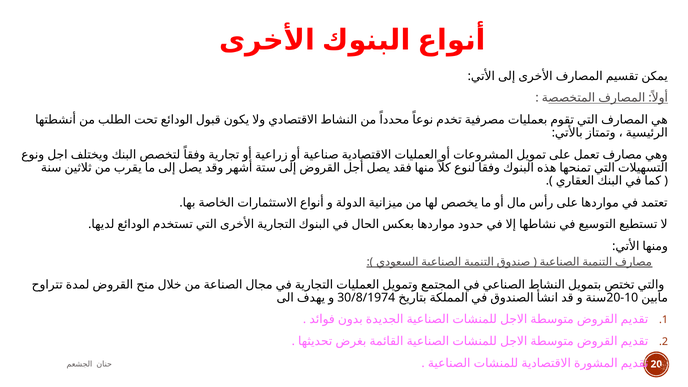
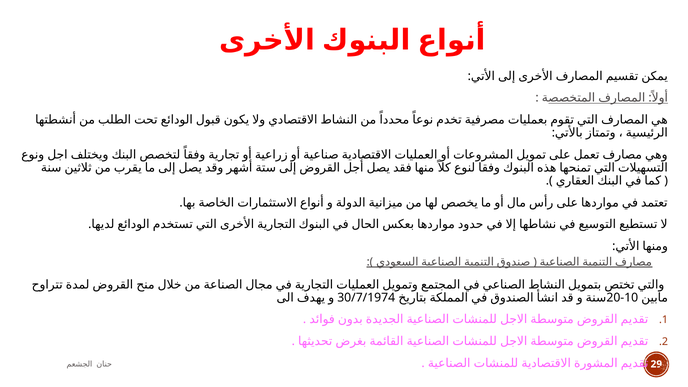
30/8/1974: 30/8/1974 -> 30/7/1974
20 at (656, 364): 20 -> 29
